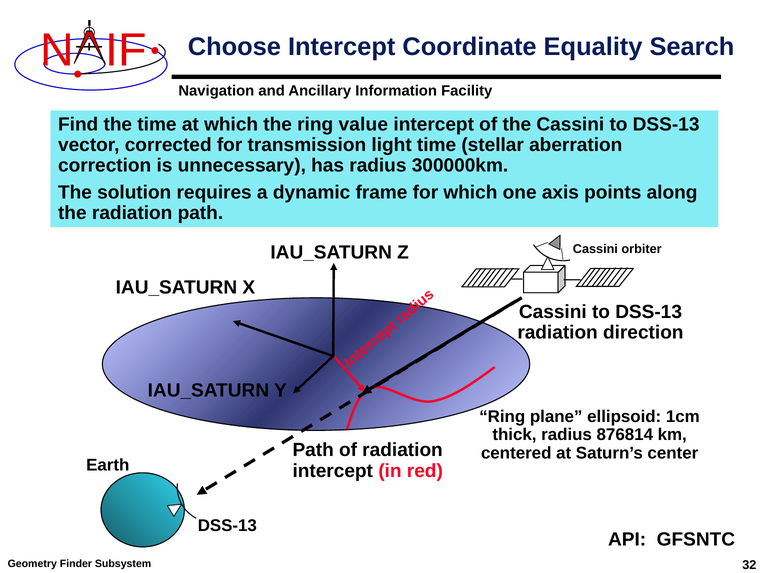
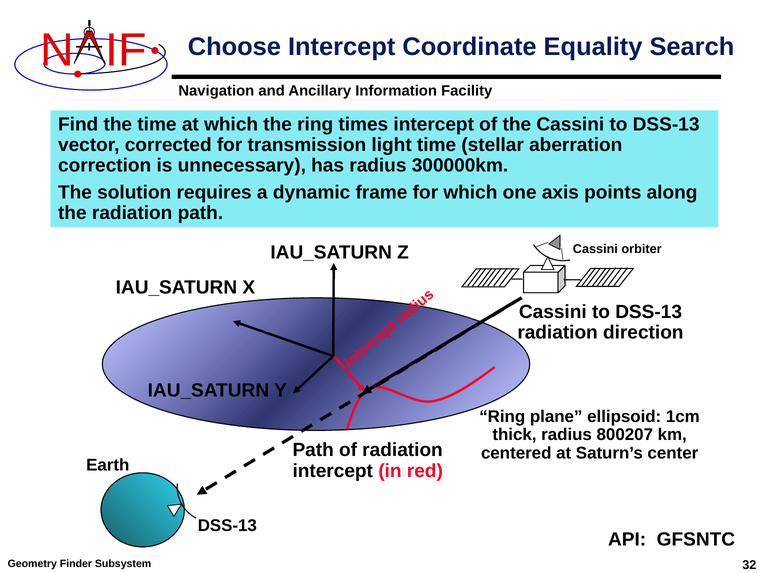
value: value -> times
876814: 876814 -> 800207
